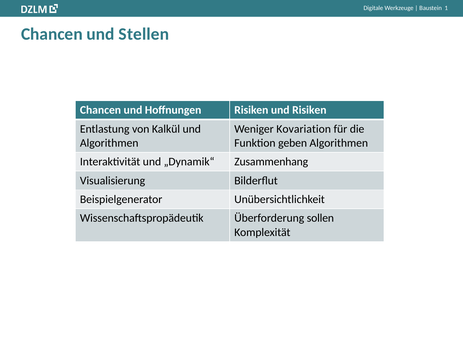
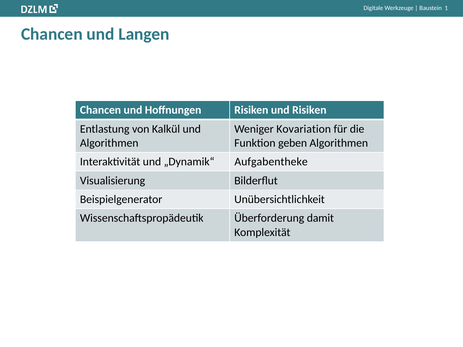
Stellen: Stellen -> Langen
Zusammenhang: Zusammenhang -> Aufgabentheke
sollen: sollen -> damit
